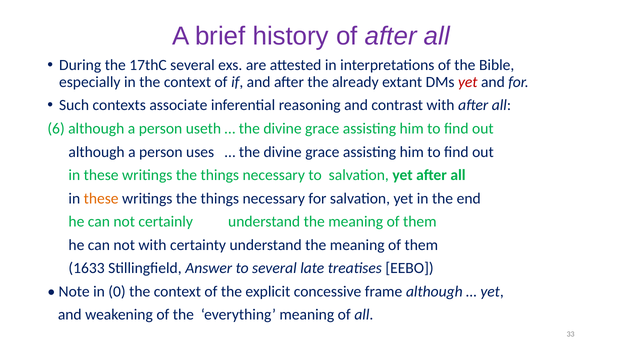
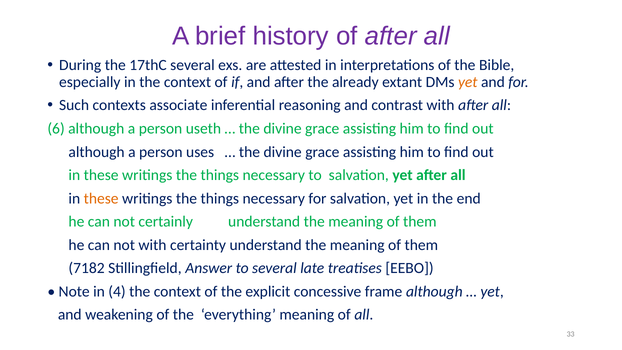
yet at (468, 82) colour: red -> orange
1633: 1633 -> 7182
0: 0 -> 4
